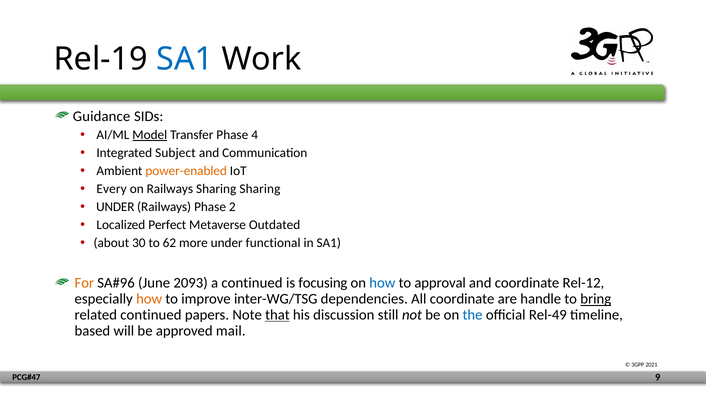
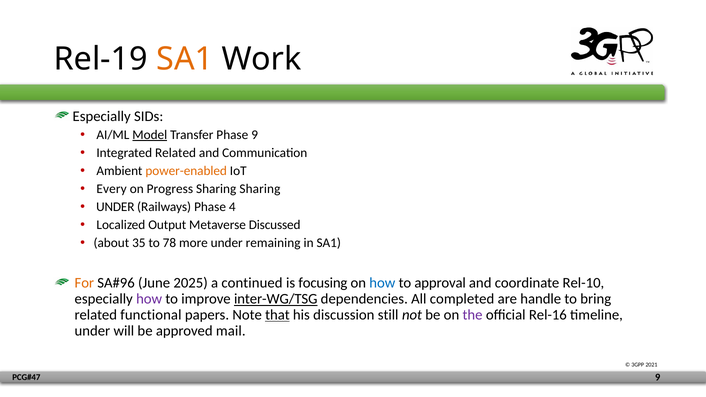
SA1 at (185, 59) colour: blue -> orange
Guidance at (102, 116): Guidance -> Especially
Phase 4: 4 -> 9
Integrated Subject: Subject -> Related
on Railways: Railways -> Progress
2: 2 -> 4
Perfect: Perfect -> Output
Outdated: Outdated -> Discussed
30: 30 -> 35
62: 62 -> 78
functional: functional -> remaining
2093: 2093 -> 2025
Rel-12: Rel-12 -> Rel-10
how at (149, 299) colour: orange -> purple
inter-WG/TSG underline: none -> present
All coordinate: coordinate -> completed
bring underline: present -> none
related continued: continued -> functional
the colour: blue -> purple
Rel-49: Rel-49 -> Rel-16
based at (92, 331): based -> under
